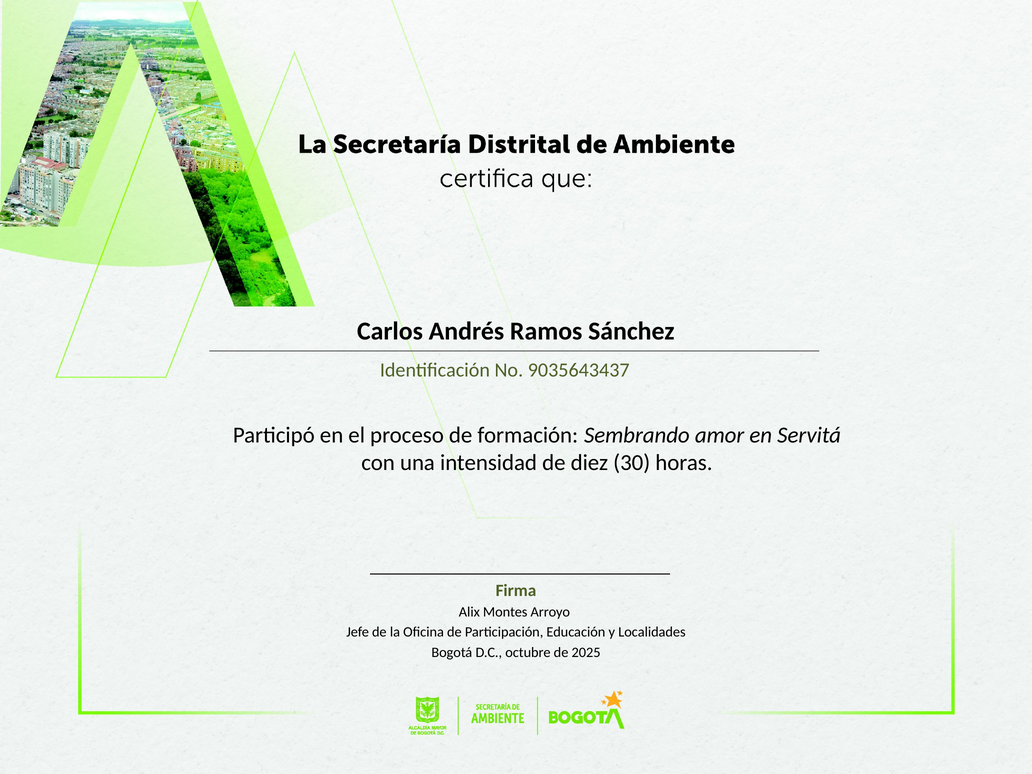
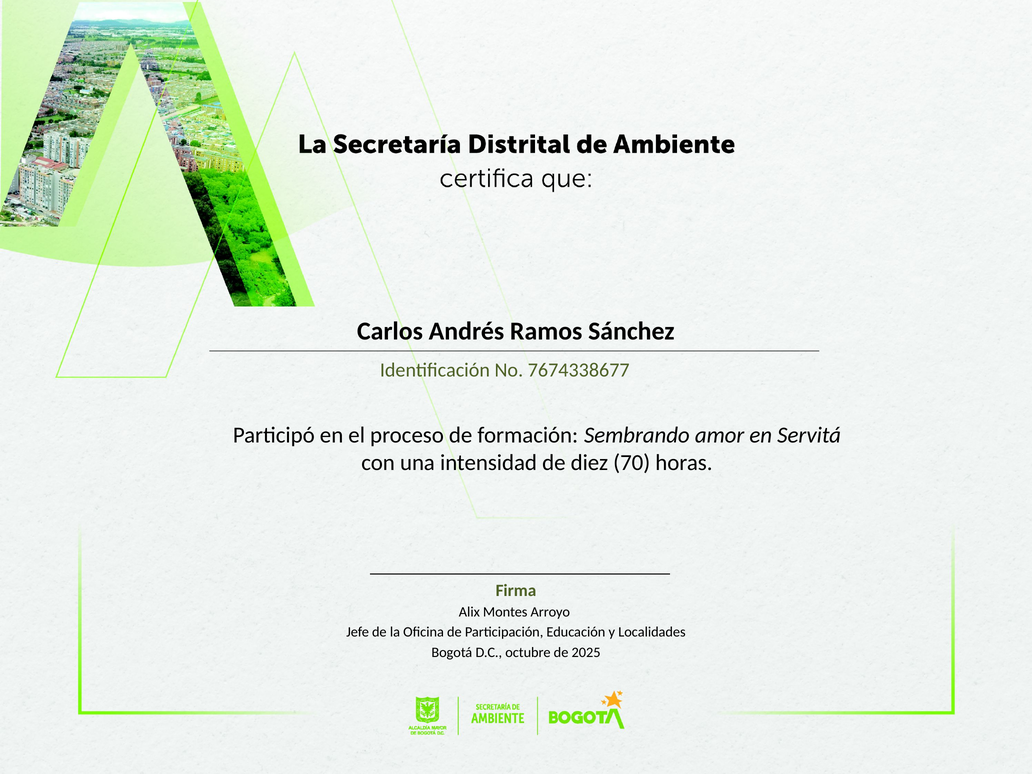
9035643437: 9035643437 -> 7674338677
30: 30 -> 70
